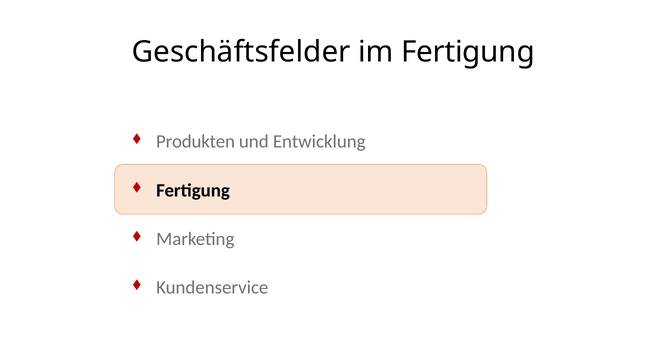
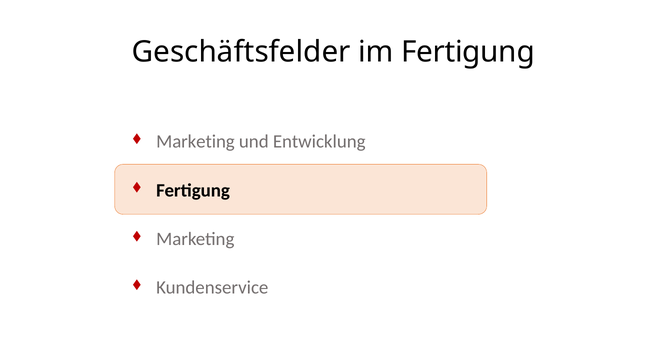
Produkten at (196, 142): Produkten -> Marketing
